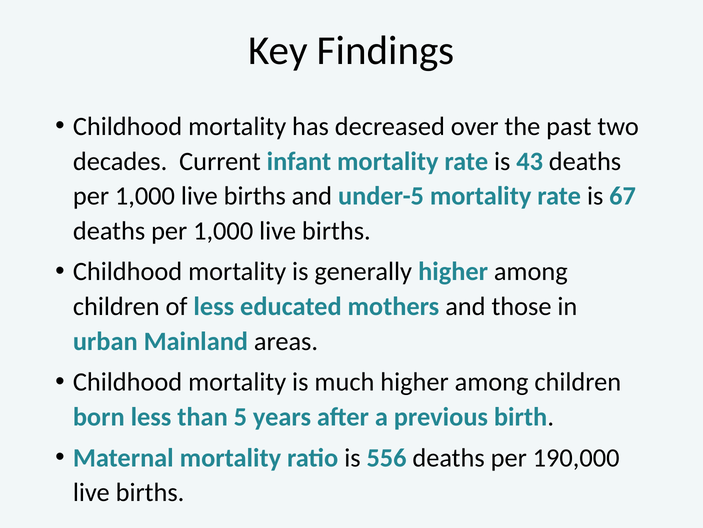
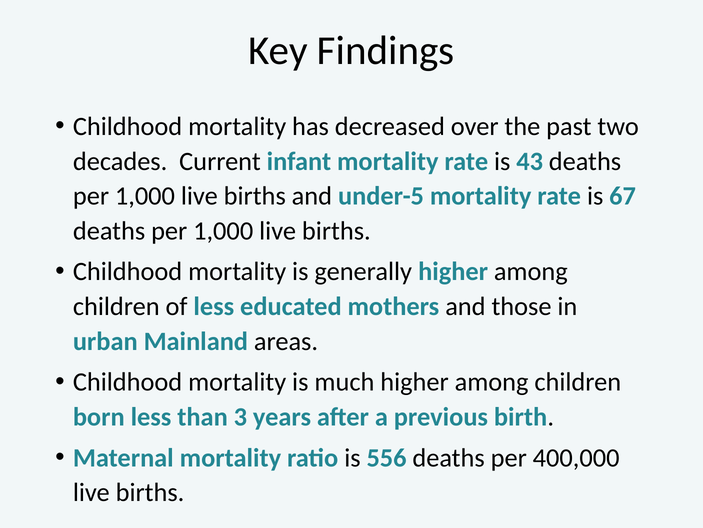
5: 5 -> 3
190,000: 190,000 -> 400,000
